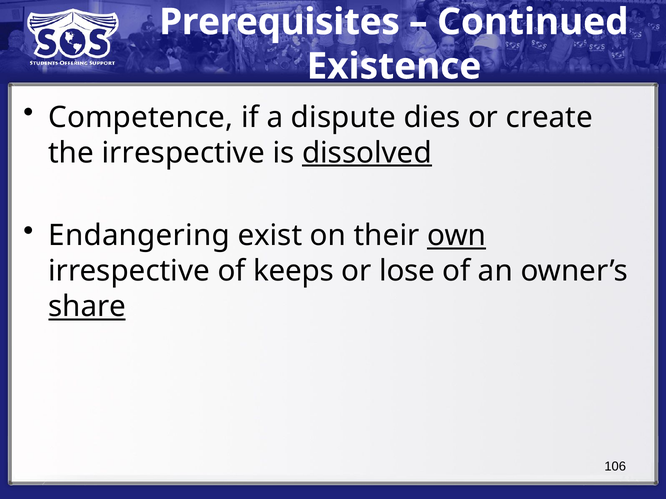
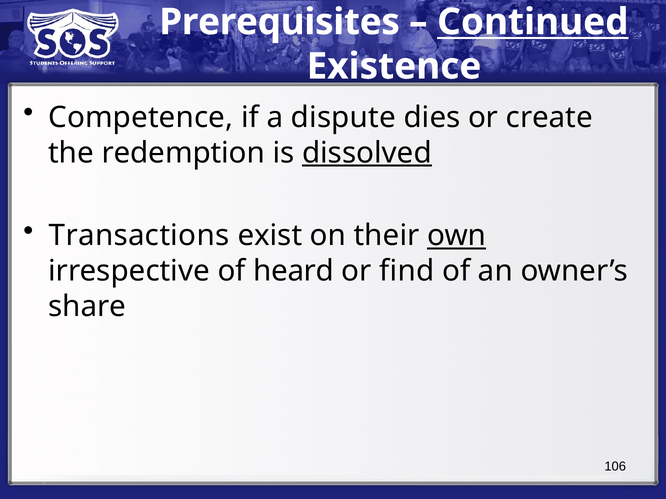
Continued underline: none -> present
the irrespective: irrespective -> redemption
Endangering: Endangering -> Transactions
keeps: keeps -> heard
lose: lose -> find
share underline: present -> none
